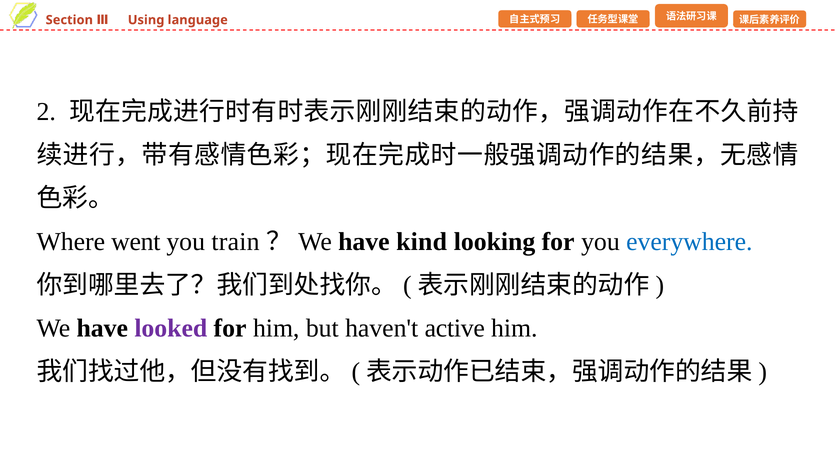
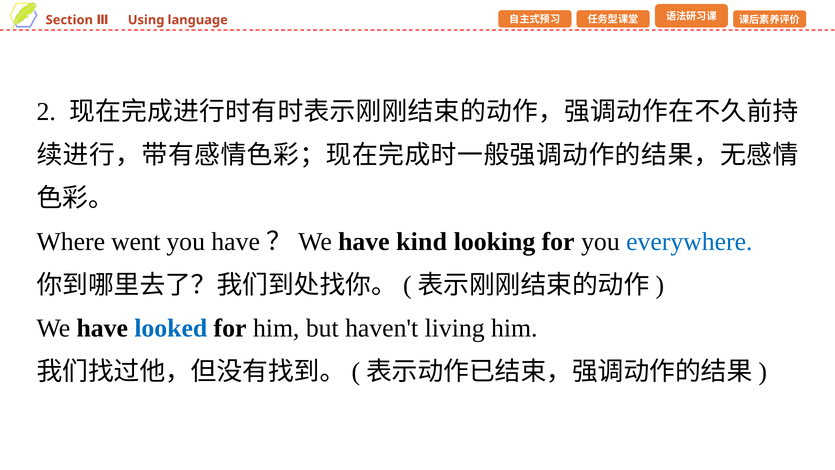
you train: train -> have
looked colour: purple -> blue
active: active -> living
